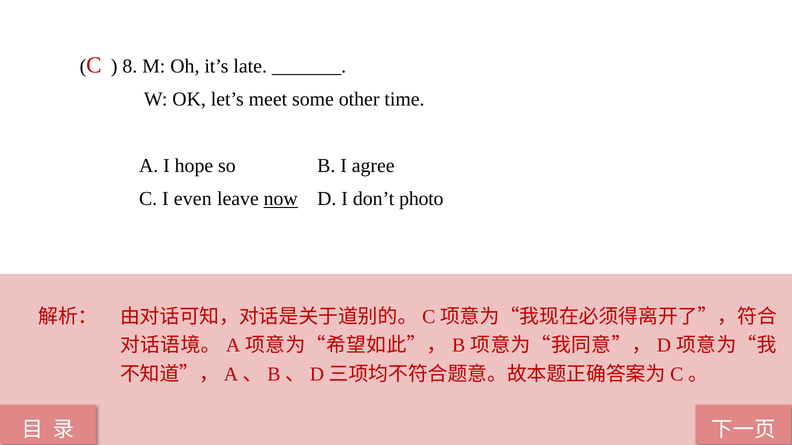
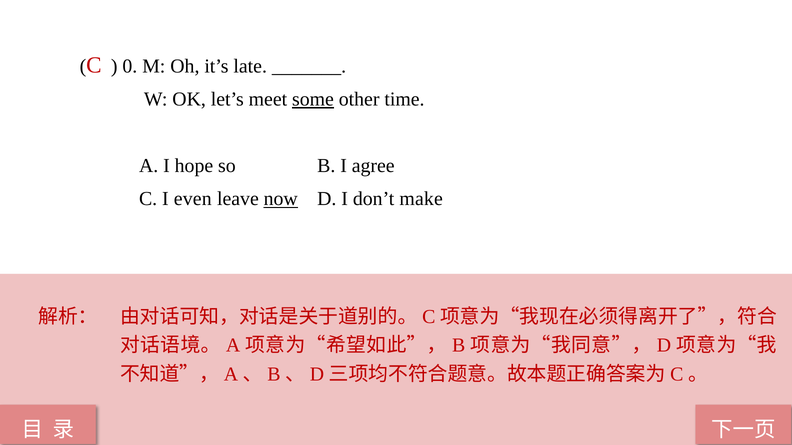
8: 8 -> 0
some underline: none -> present
photo: photo -> make
